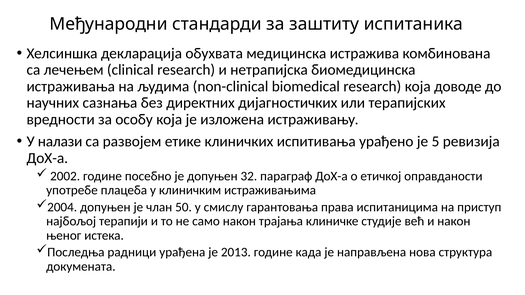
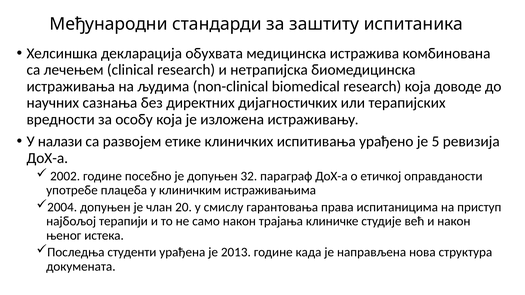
50: 50 -> 20
радници: радници -> студенти
